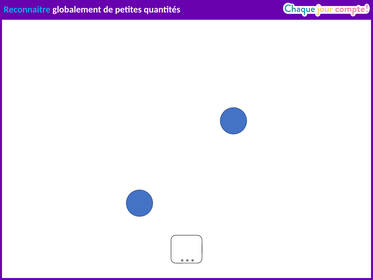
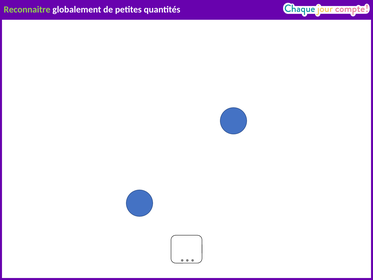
Reconnaitre colour: light blue -> light green
